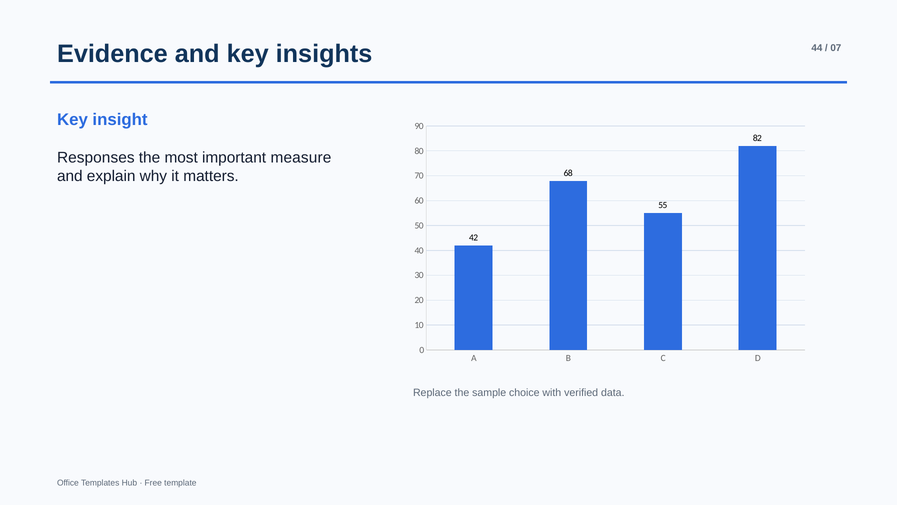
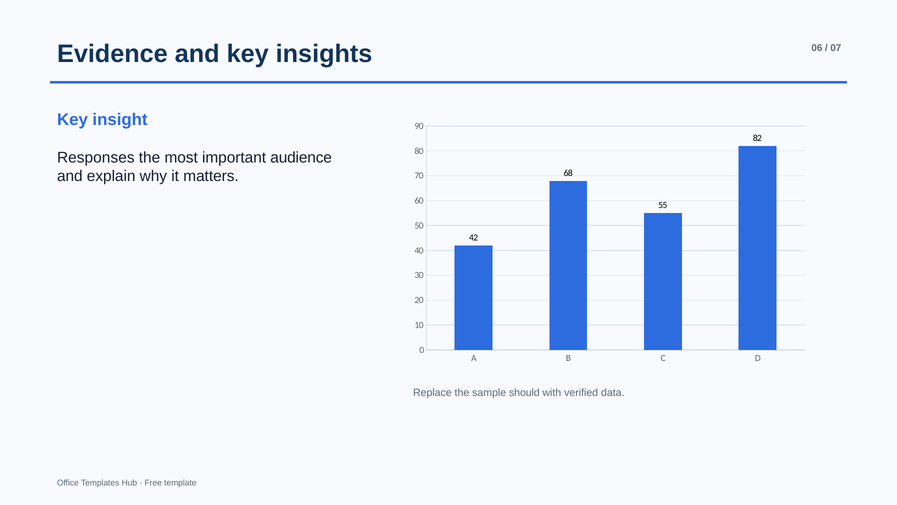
44: 44 -> 06
measure: measure -> audience
choice: choice -> should
